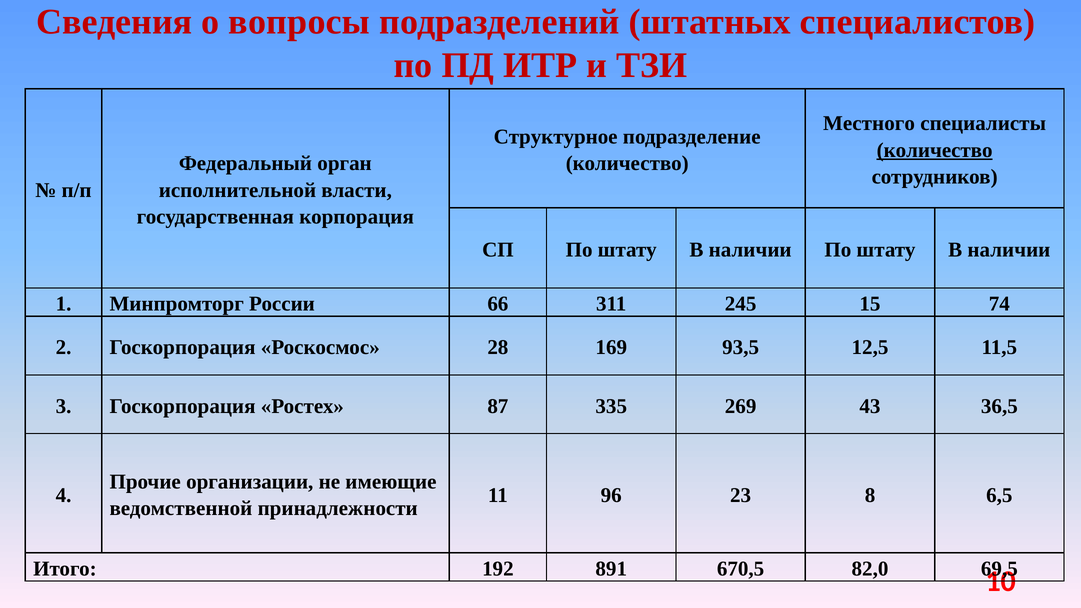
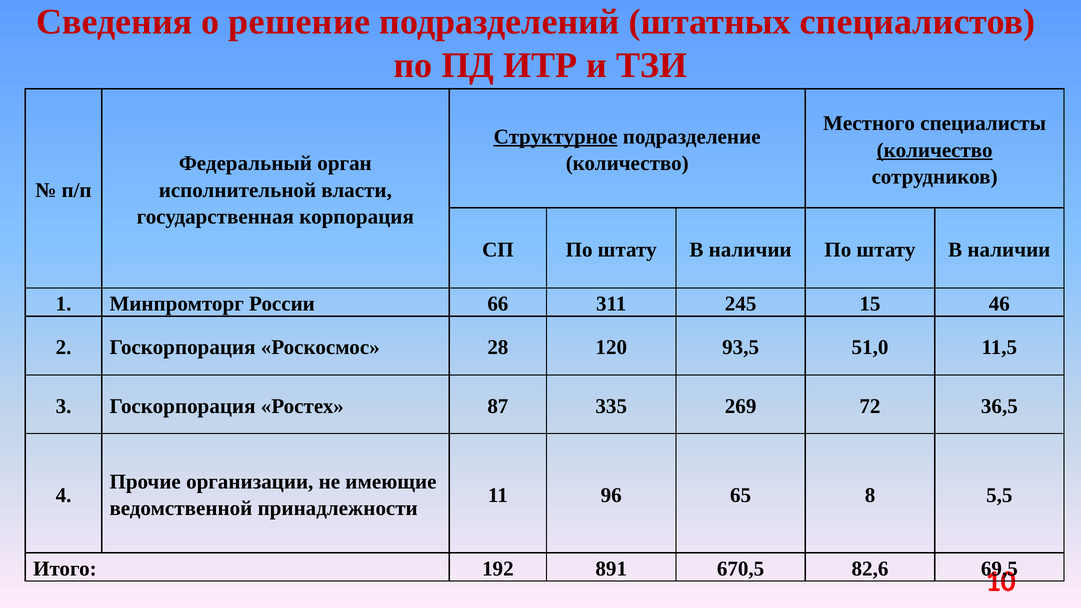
вопросы: вопросы -> решение
Структурное underline: none -> present
74: 74 -> 46
169: 169 -> 120
12,5: 12,5 -> 51,0
43: 43 -> 72
23: 23 -> 65
6,5: 6,5 -> 5,5
82,0: 82,0 -> 82,6
